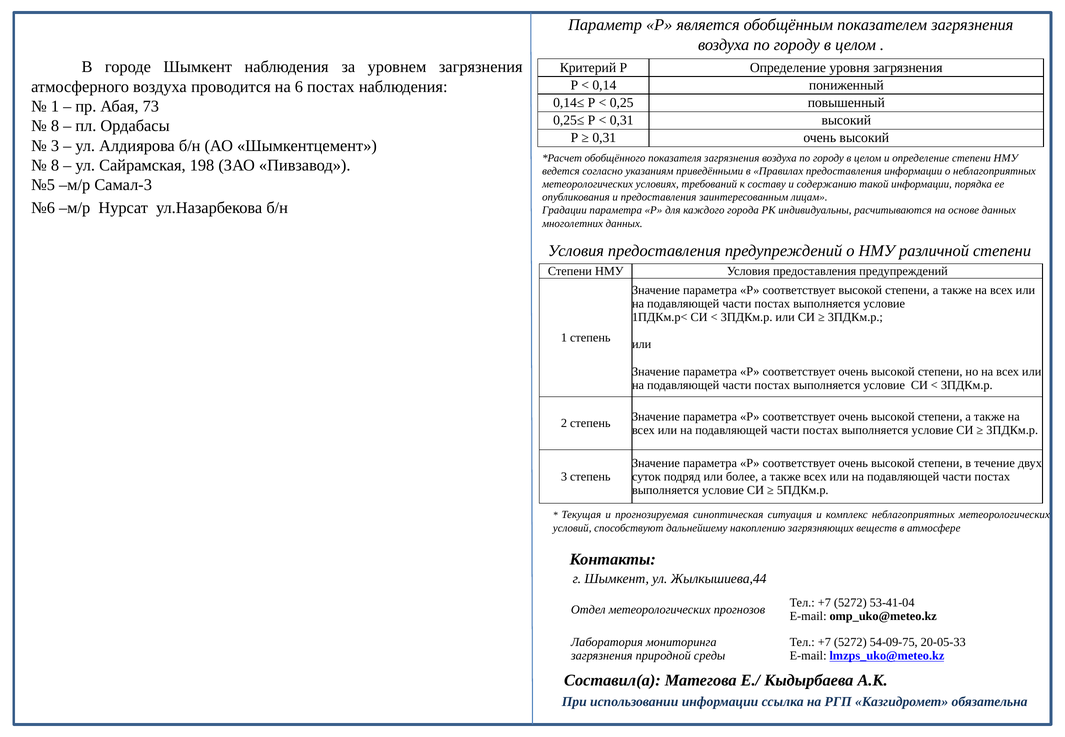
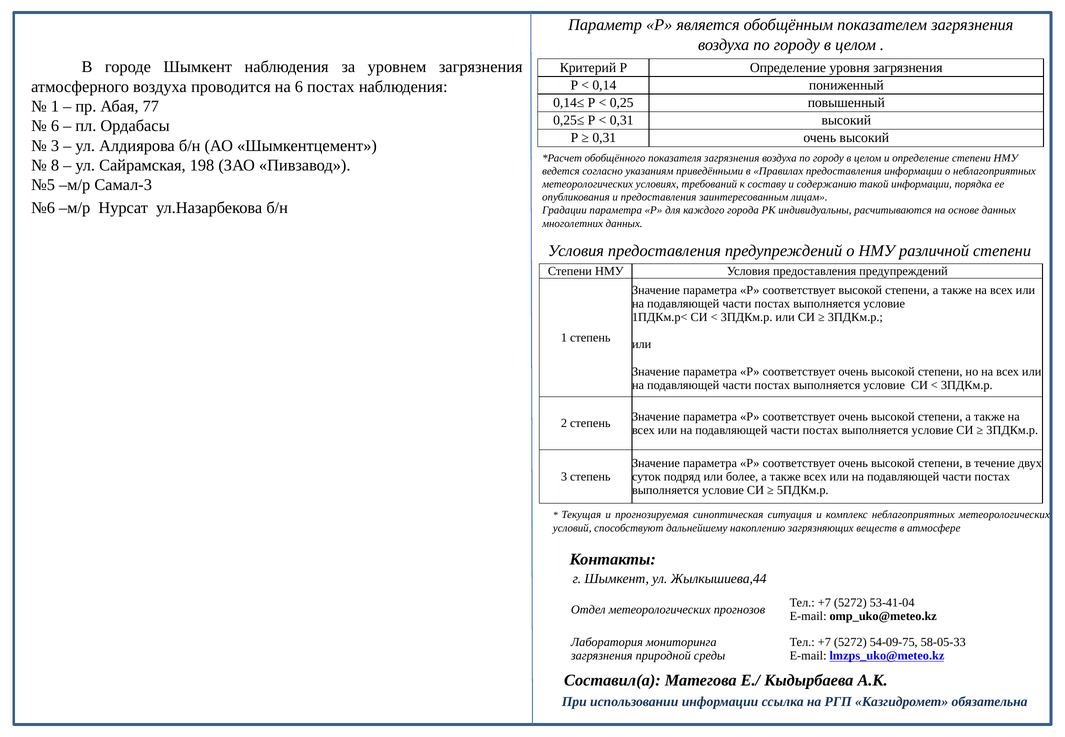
73: 73 -> 77
8 at (55, 126): 8 -> 6
20-05-33: 20-05-33 -> 58-05-33
